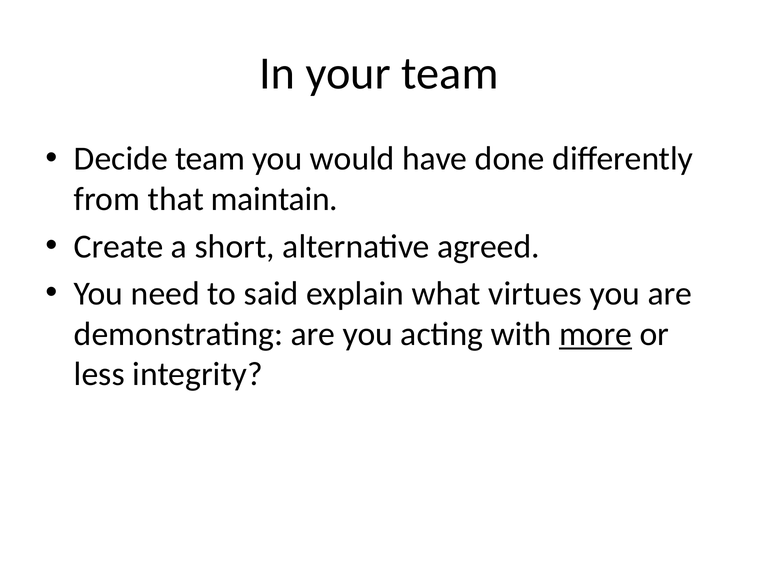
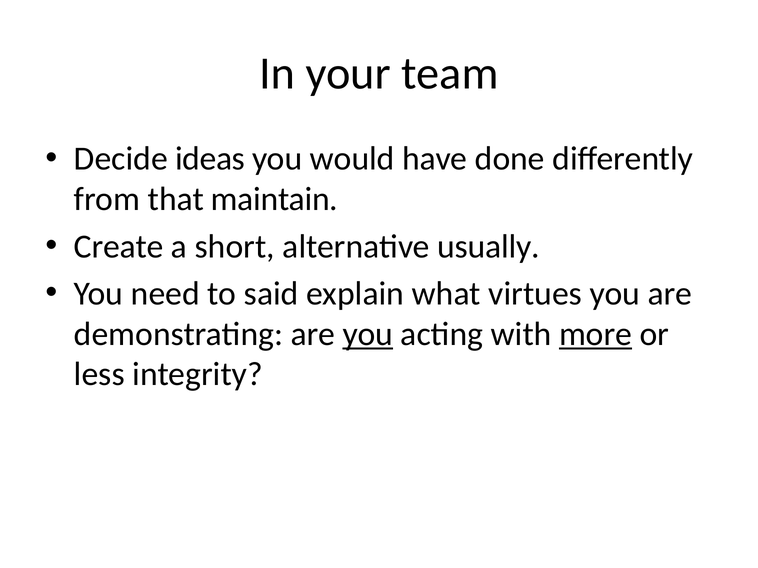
Decide team: team -> ideas
agreed: agreed -> usually
you at (368, 334) underline: none -> present
